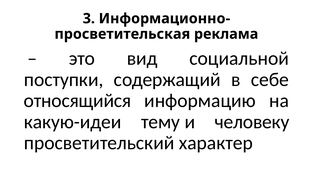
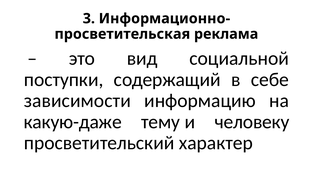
относящийся: относящийся -> зависимости
какую-идеи: какую-идеи -> какую-даже
